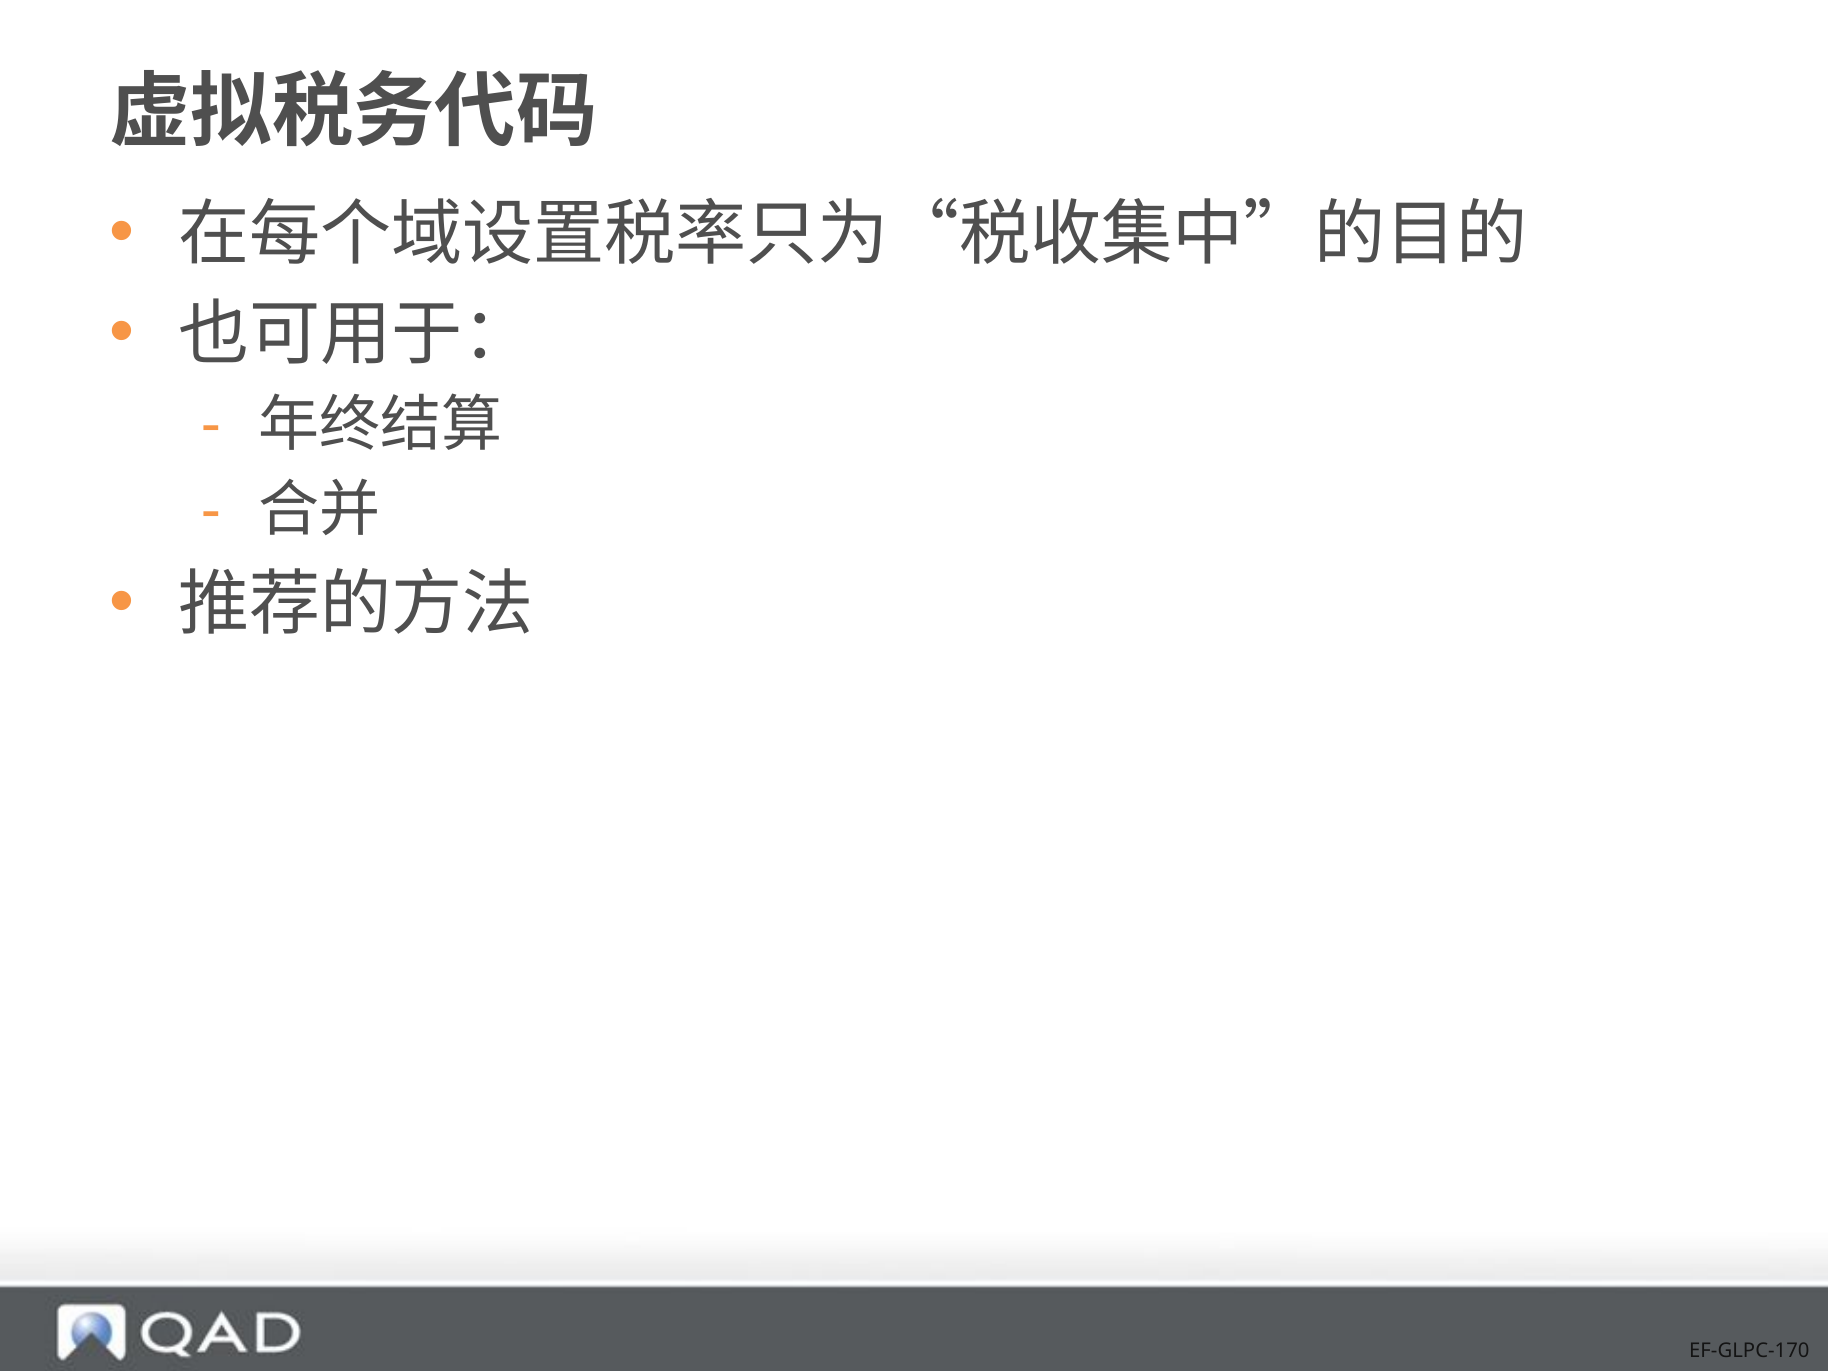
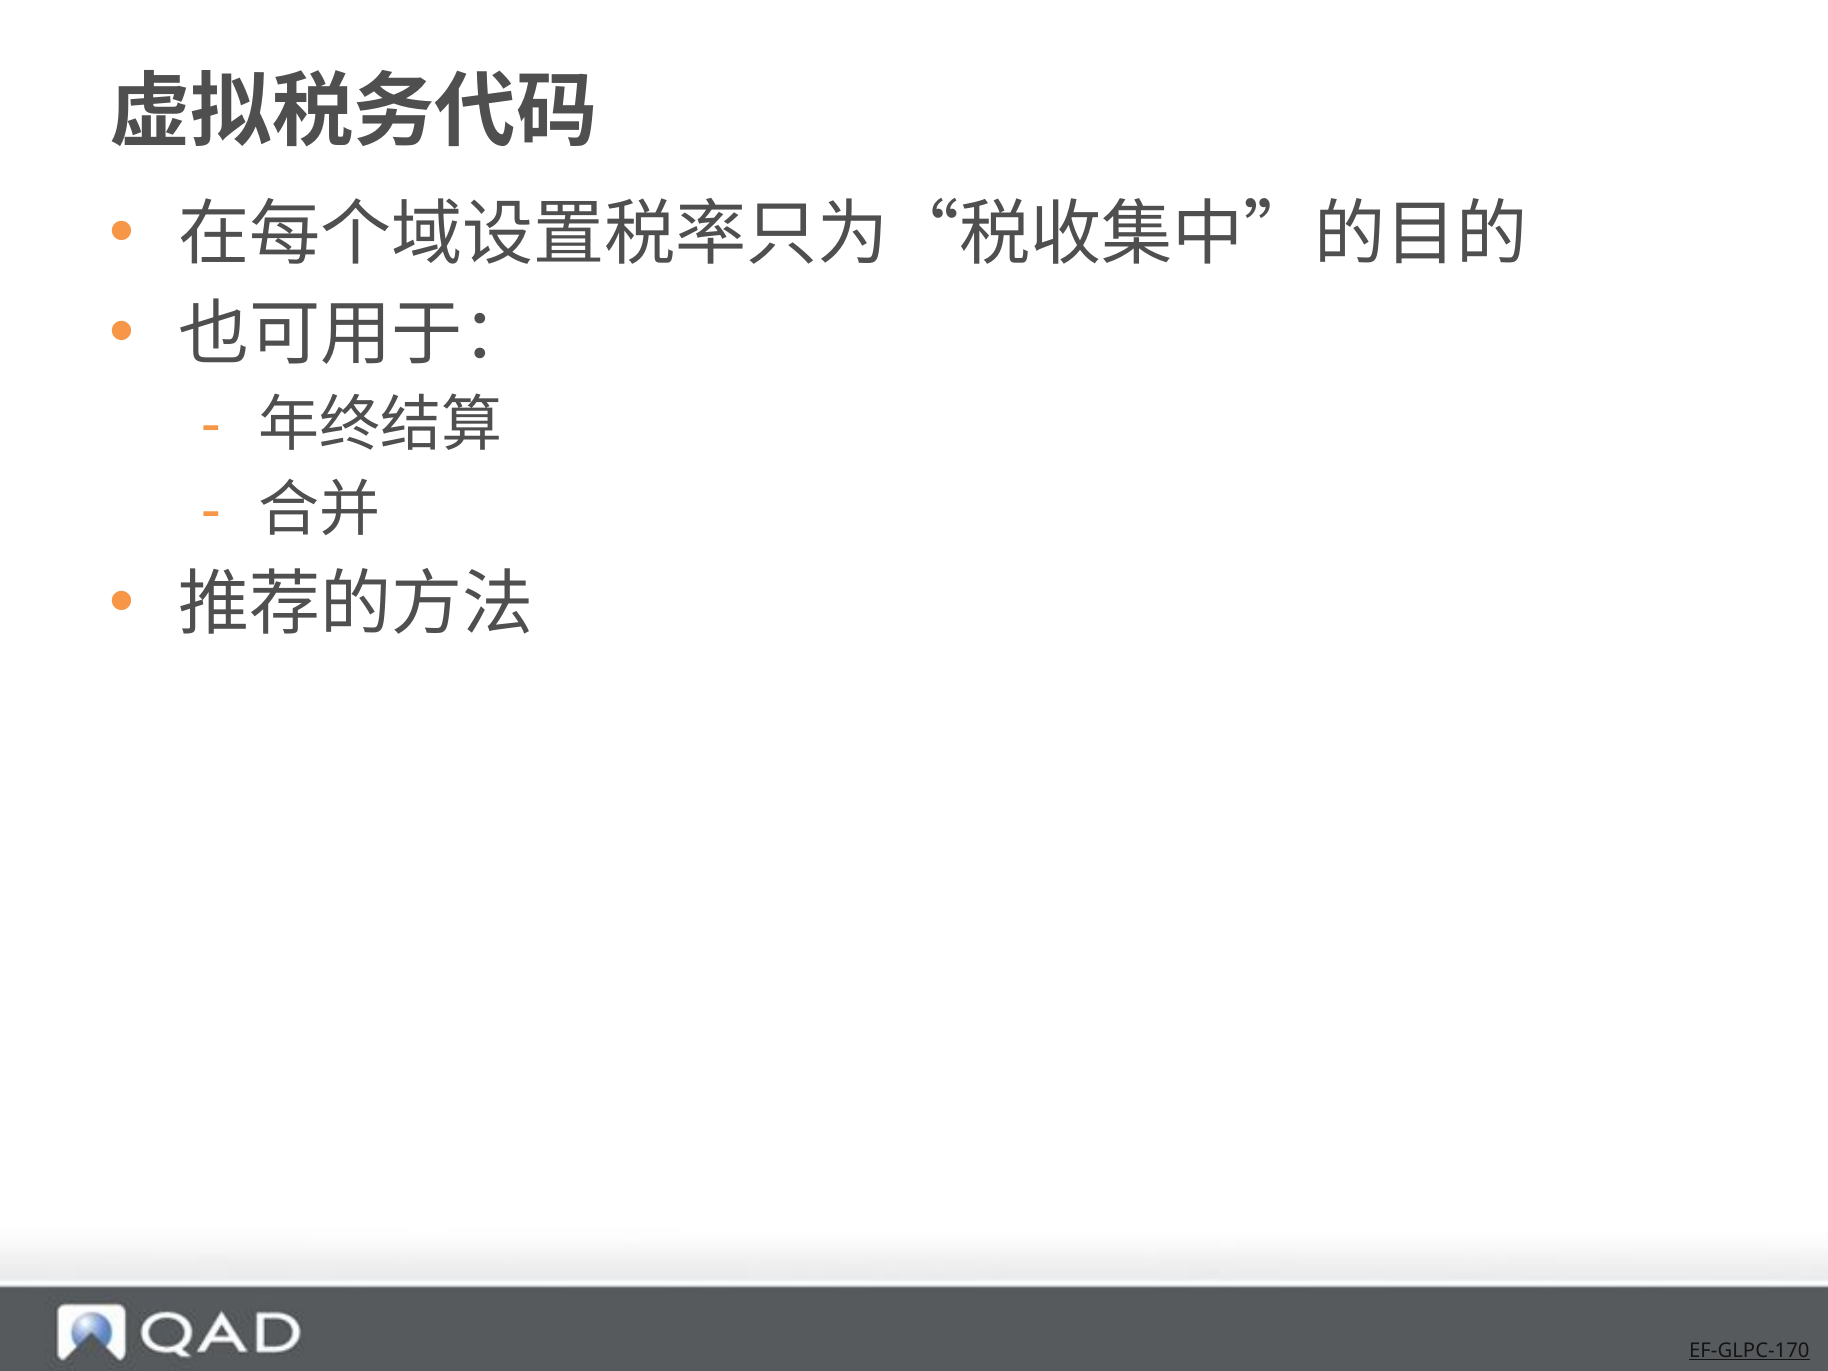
EF-GLPC-170 underline: none -> present
